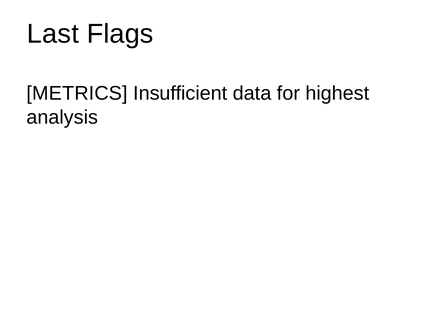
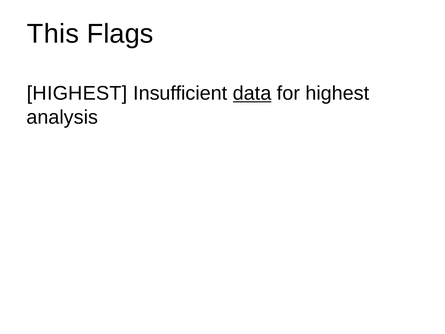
Last: Last -> This
METRICS at (77, 93): METRICS -> HIGHEST
data underline: none -> present
